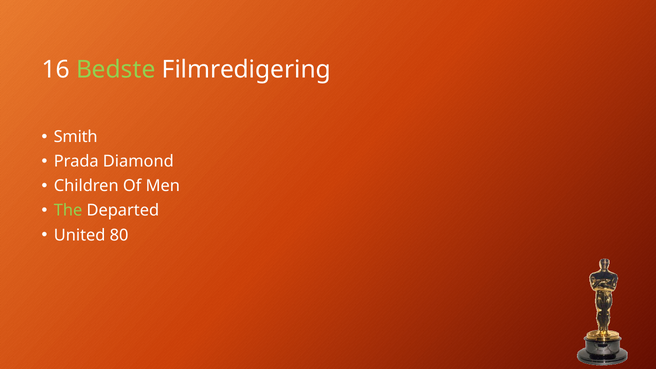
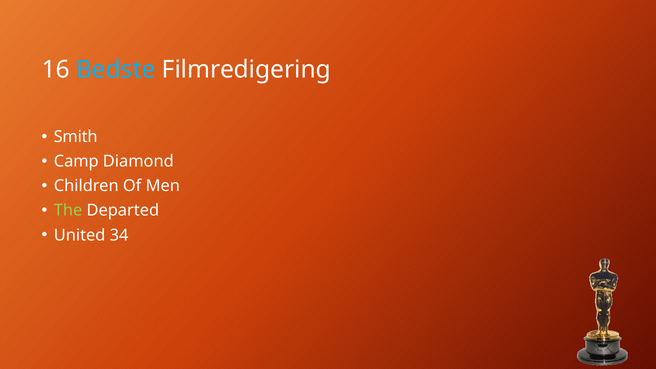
Bedste colour: light green -> light blue
Prada: Prada -> Camp
80: 80 -> 34
